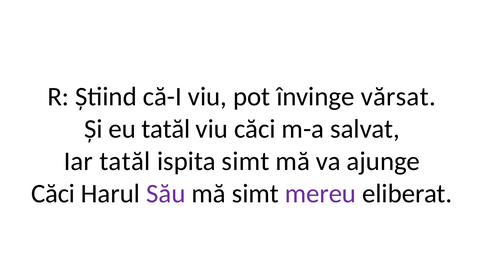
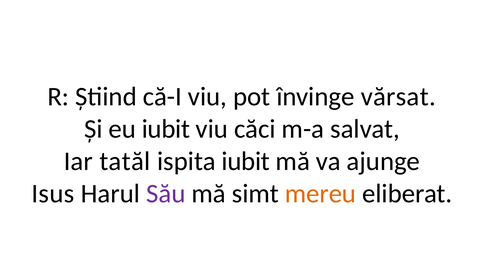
eu tatăl: tatăl -> iubit
ispita simt: simt -> iubit
Căci at (53, 194): Căci -> Isus
mereu colour: purple -> orange
